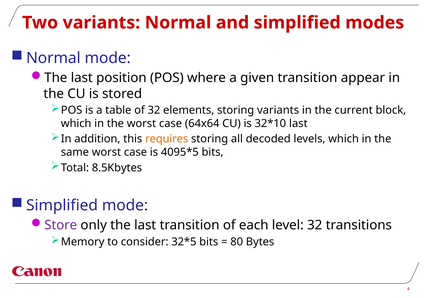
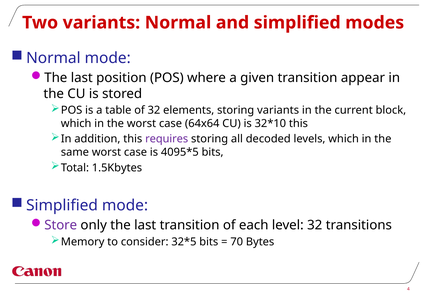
last at (298, 124): last -> this
requires colour: orange -> purple
8.5Kbytes: 8.5Kbytes -> 1.5Kbytes
80: 80 -> 70
